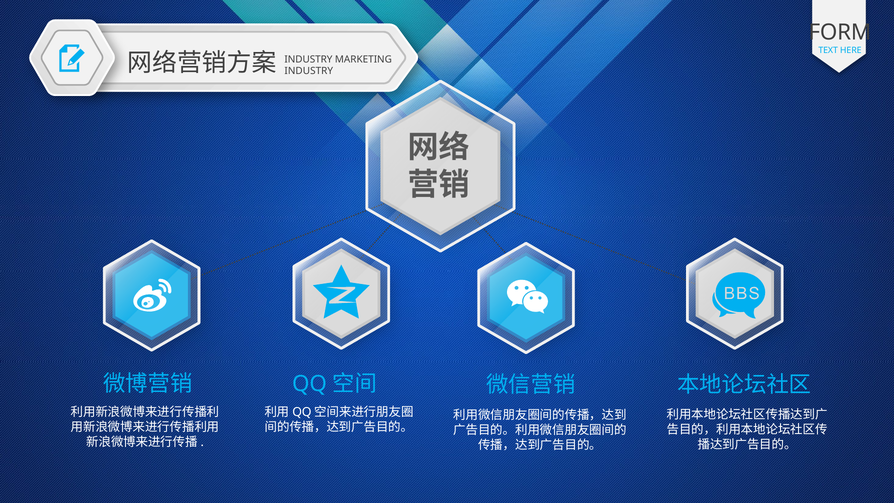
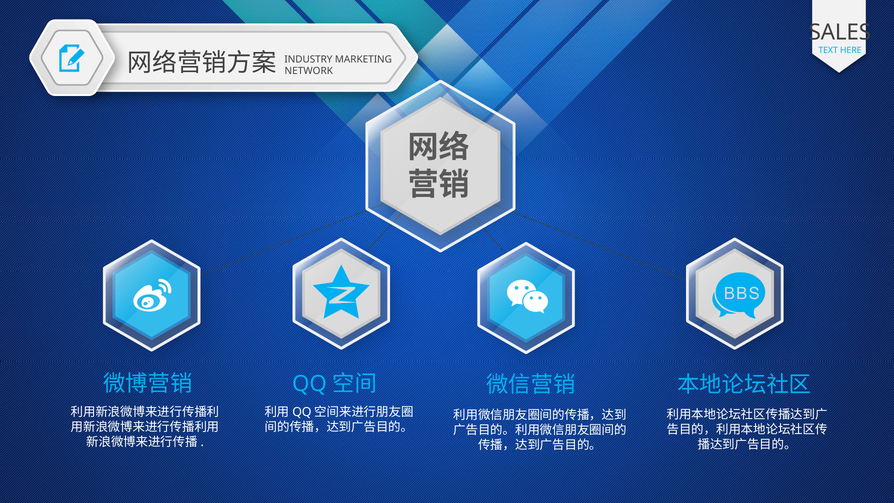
FORM: FORM -> SALES
INDUSTRY at (309, 71): INDUSTRY -> NETWORK
